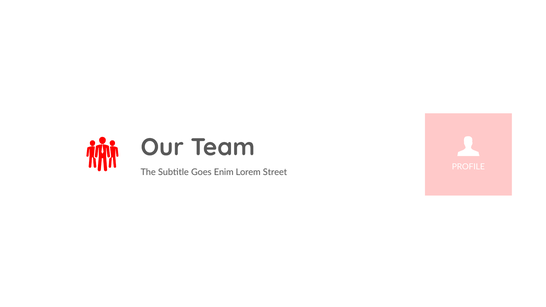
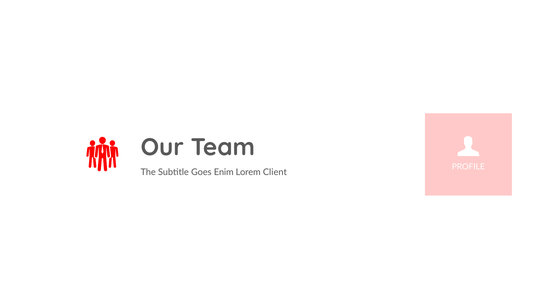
Street: Street -> Client
